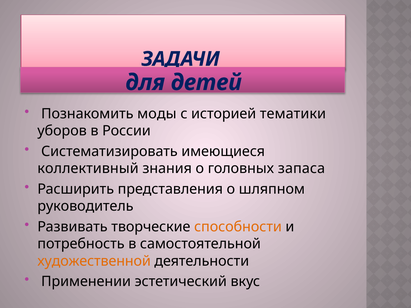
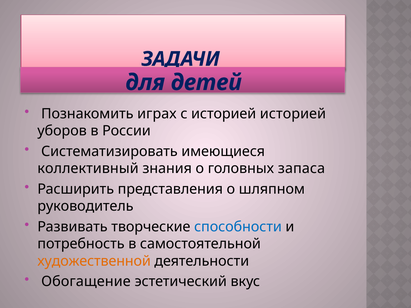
моды: моды -> играх
историей тематики: тематики -> историей
способности colour: orange -> blue
Применении: Применении -> Обогащение
